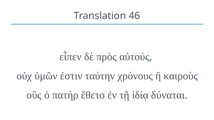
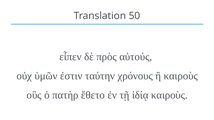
46: 46 -> 50
ἰδίᾳ δύναται: δύναται -> καιροὺς
